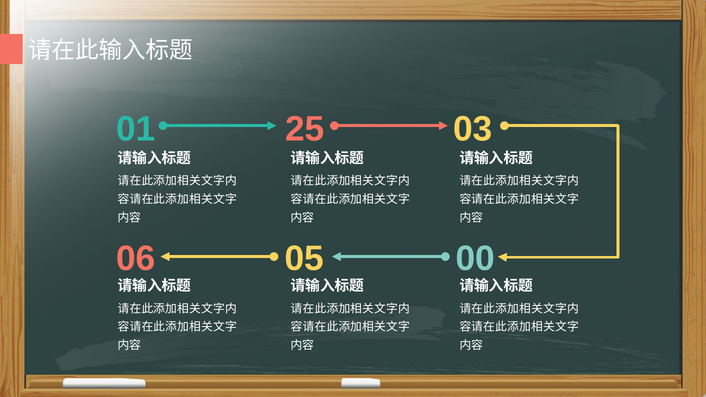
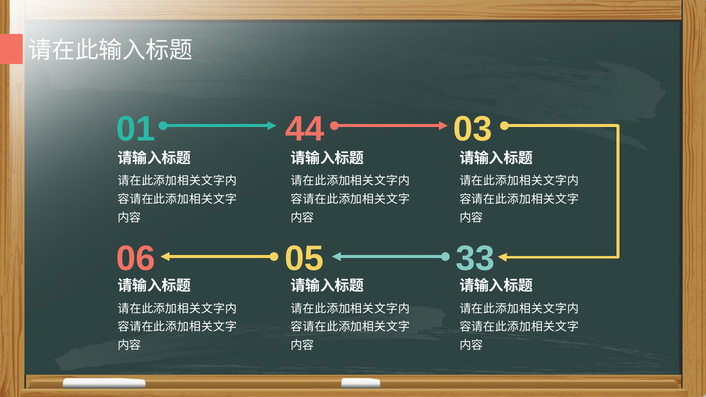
25: 25 -> 44
00: 00 -> 33
